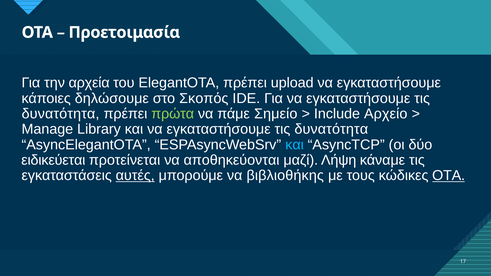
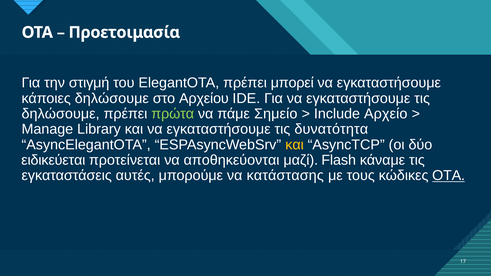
αρχεία: αρχεία -> στιγμή
upload: upload -> μπορεί
Σκοπός: Σκοπός -> Αρχείου
δυνατότητα at (61, 114): δυνατότητα -> δηλώσουμε
και at (295, 145) colour: light blue -> yellow
Λήψη: Λήψη -> Flash
αυτές underline: present -> none
βιβλιοθήκης: βιβλιοθήκης -> κατάστασης
